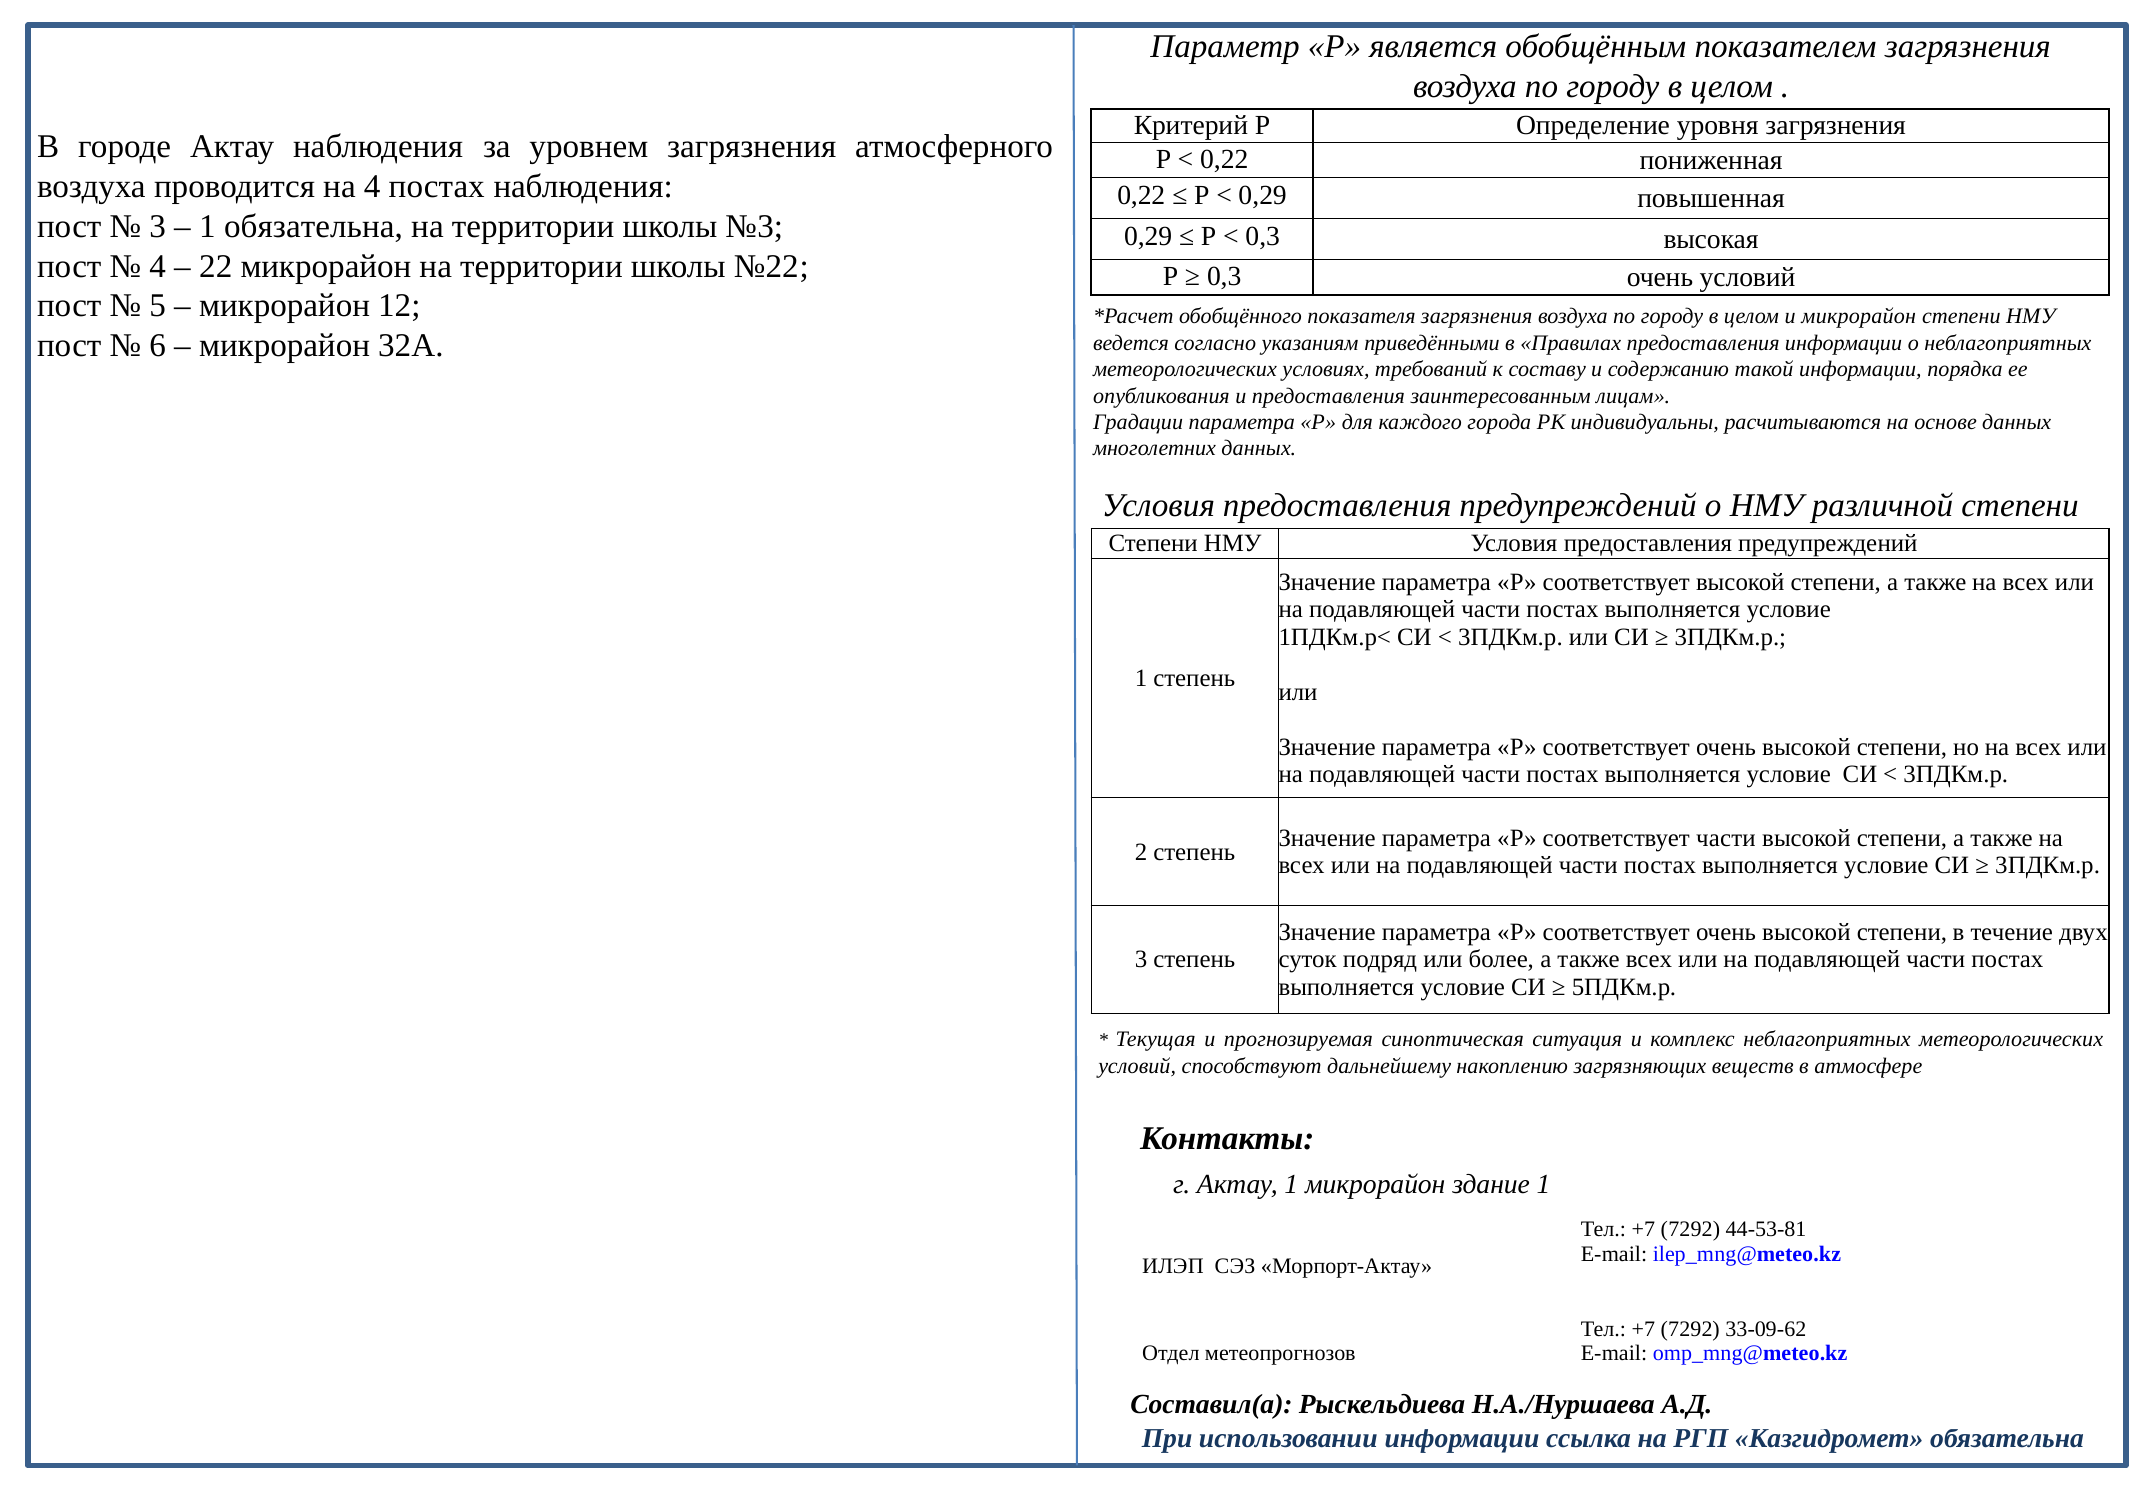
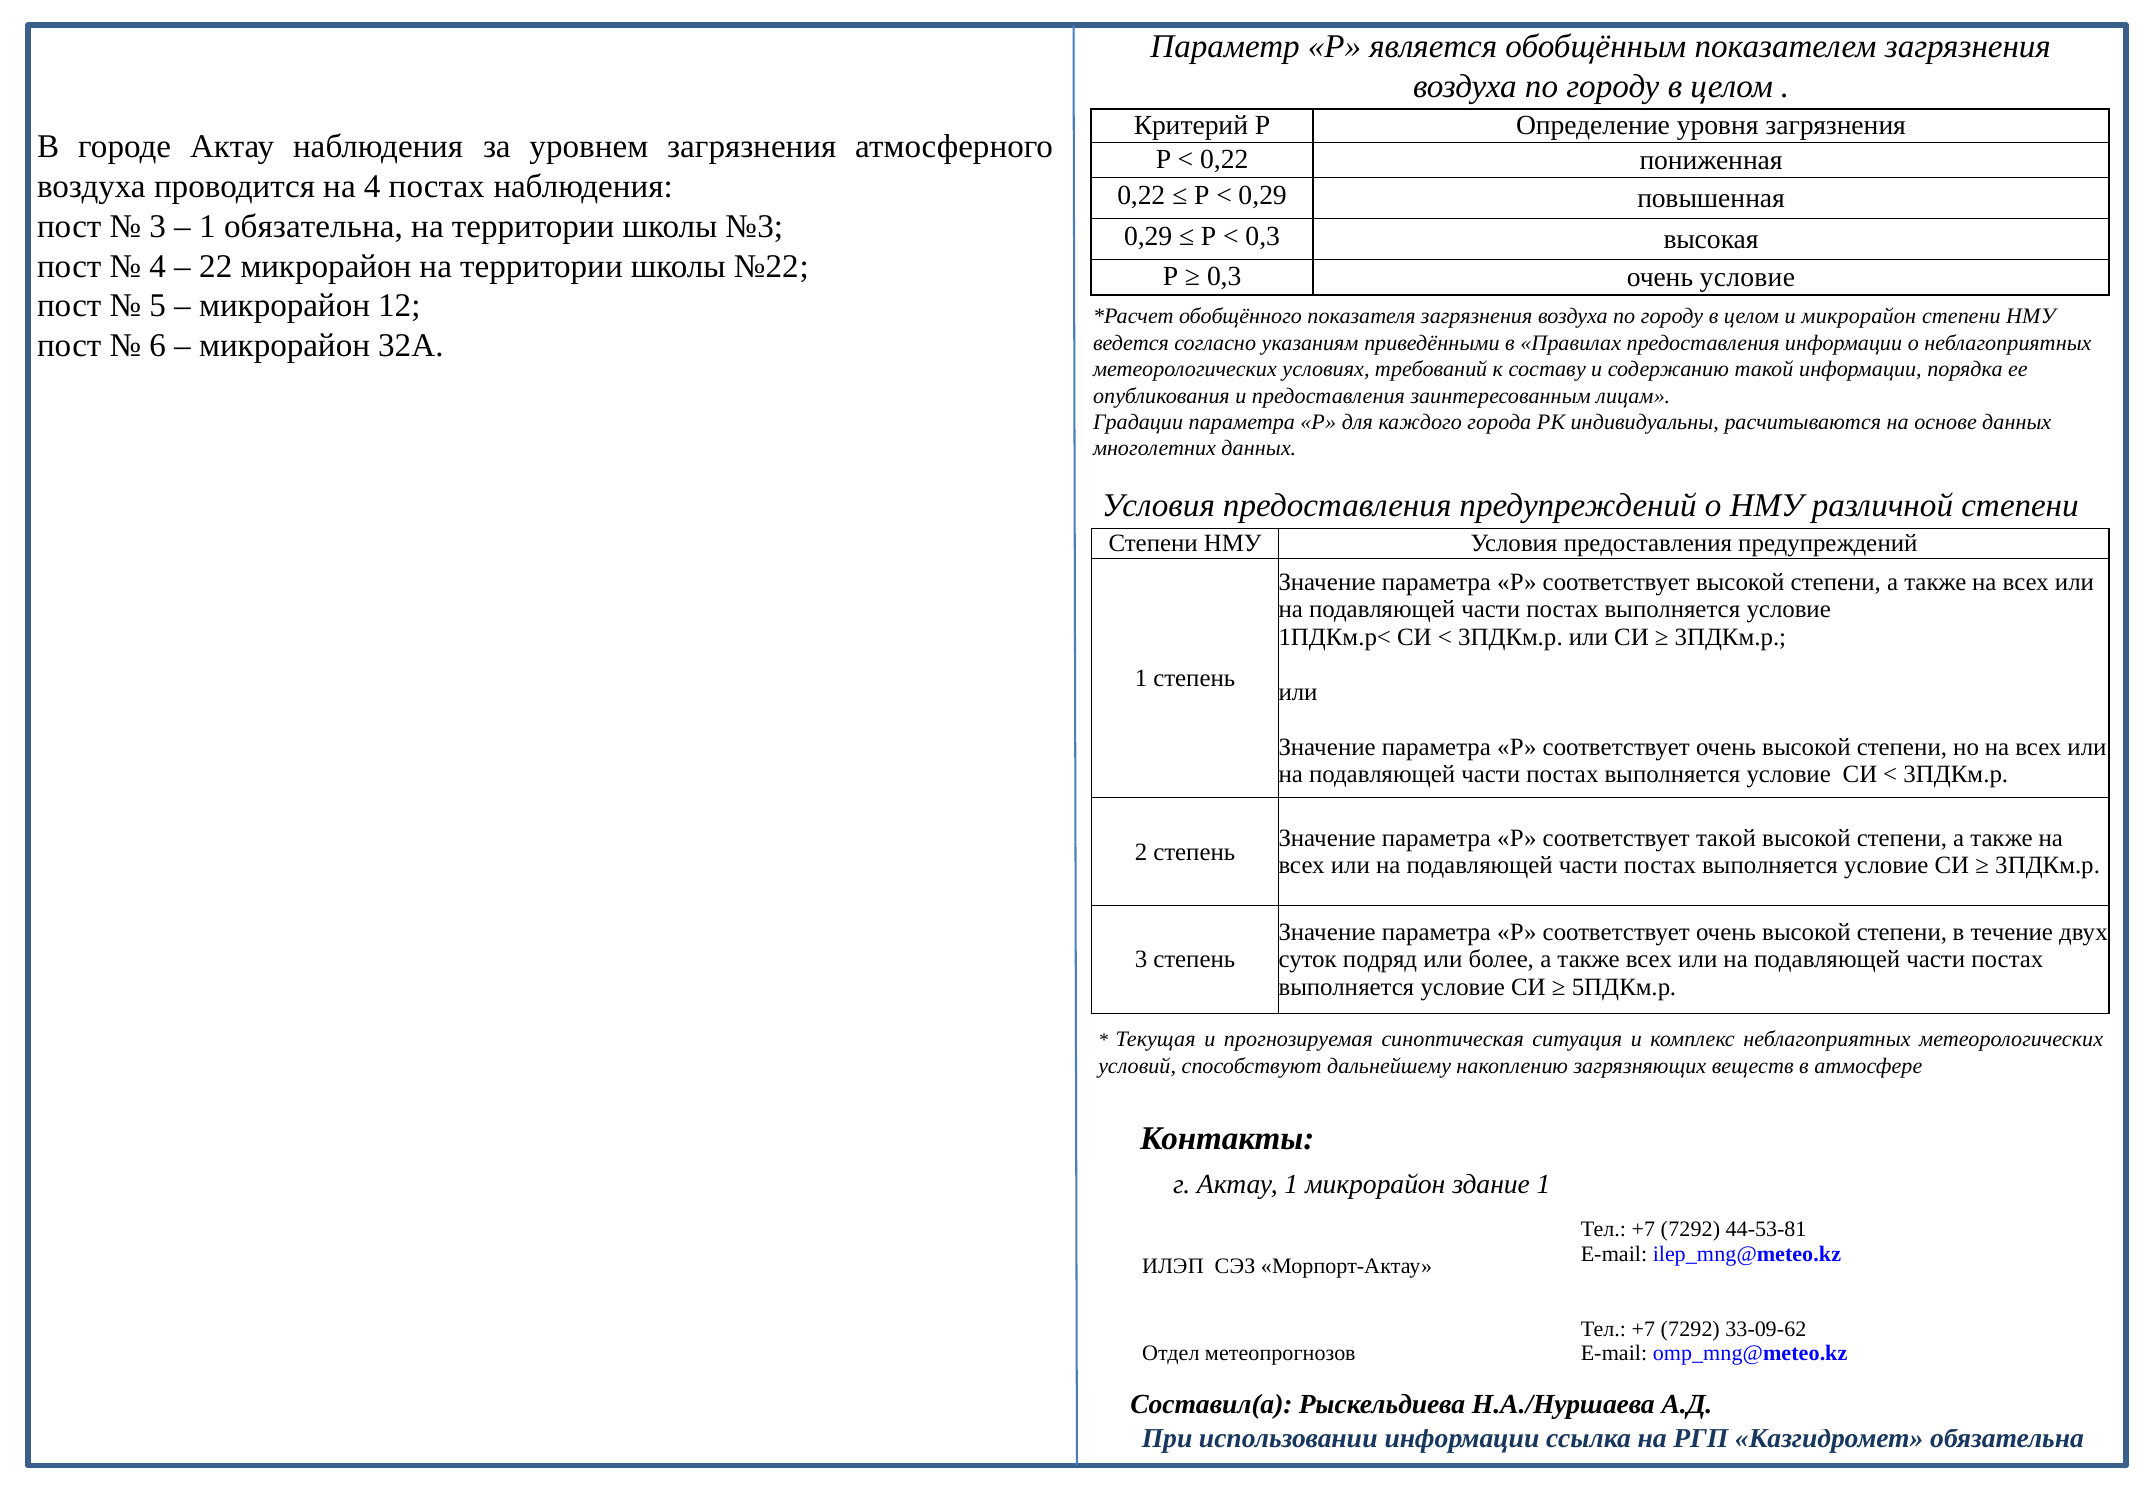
очень условий: условий -> условие
соответствует части: части -> такой
